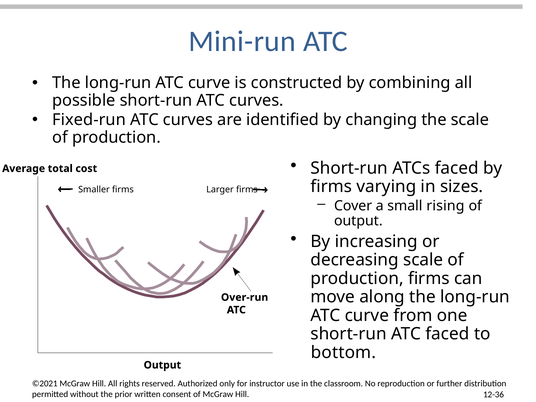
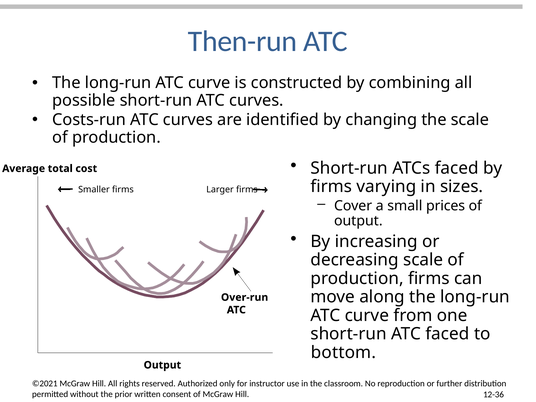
Mini-run: Mini-run -> Then-run
Fixed-run: Fixed-run -> Costs-run
rising: rising -> prices
